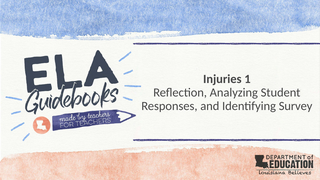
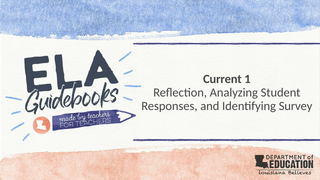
Injuries: Injuries -> Current
